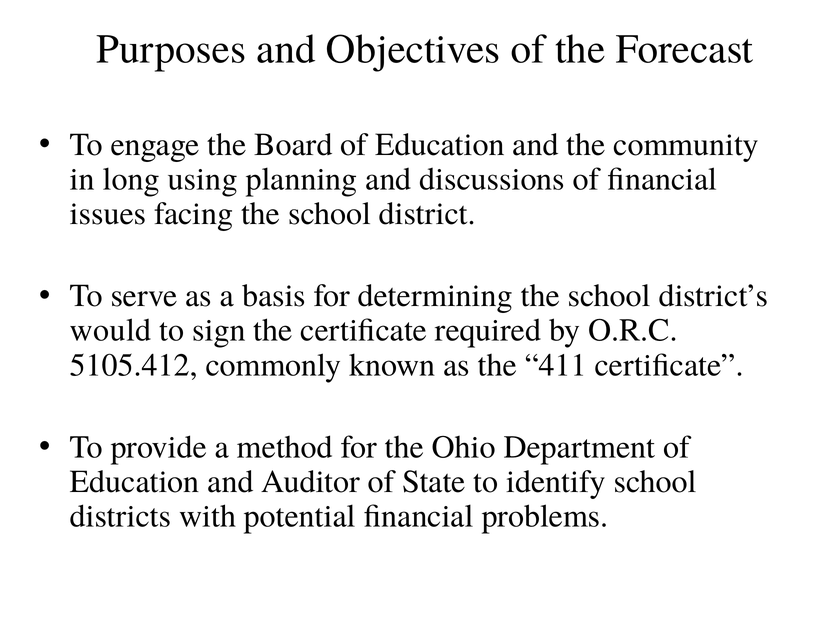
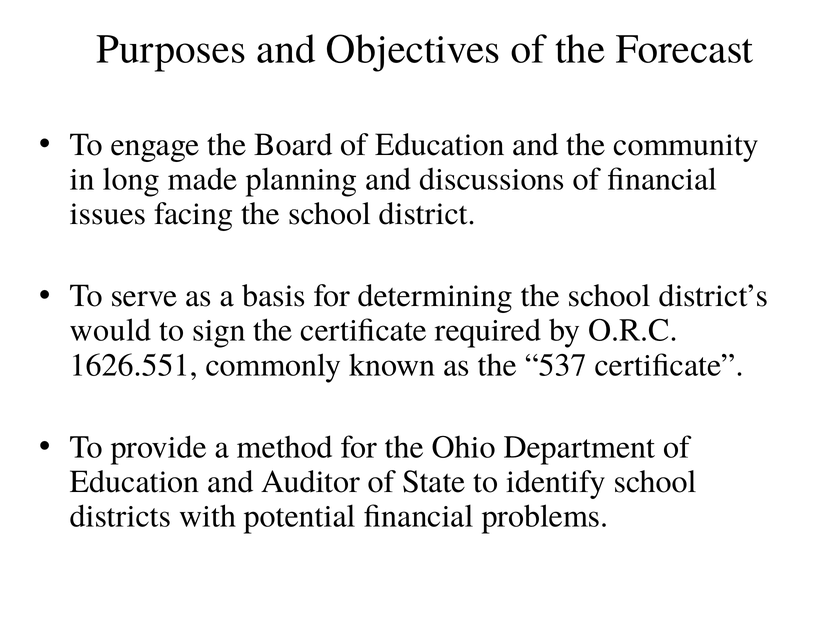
using: using -> made
5105.412: 5105.412 -> 1626.551
411: 411 -> 537
